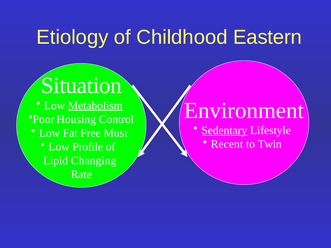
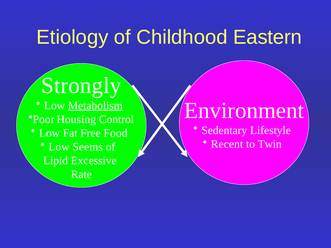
Situation: Situation -> Strongly
Sedentary underline: present -> none
Must: Must -> Food
Profile: Profile -> Seems
Changing: Changing -> Excessive
